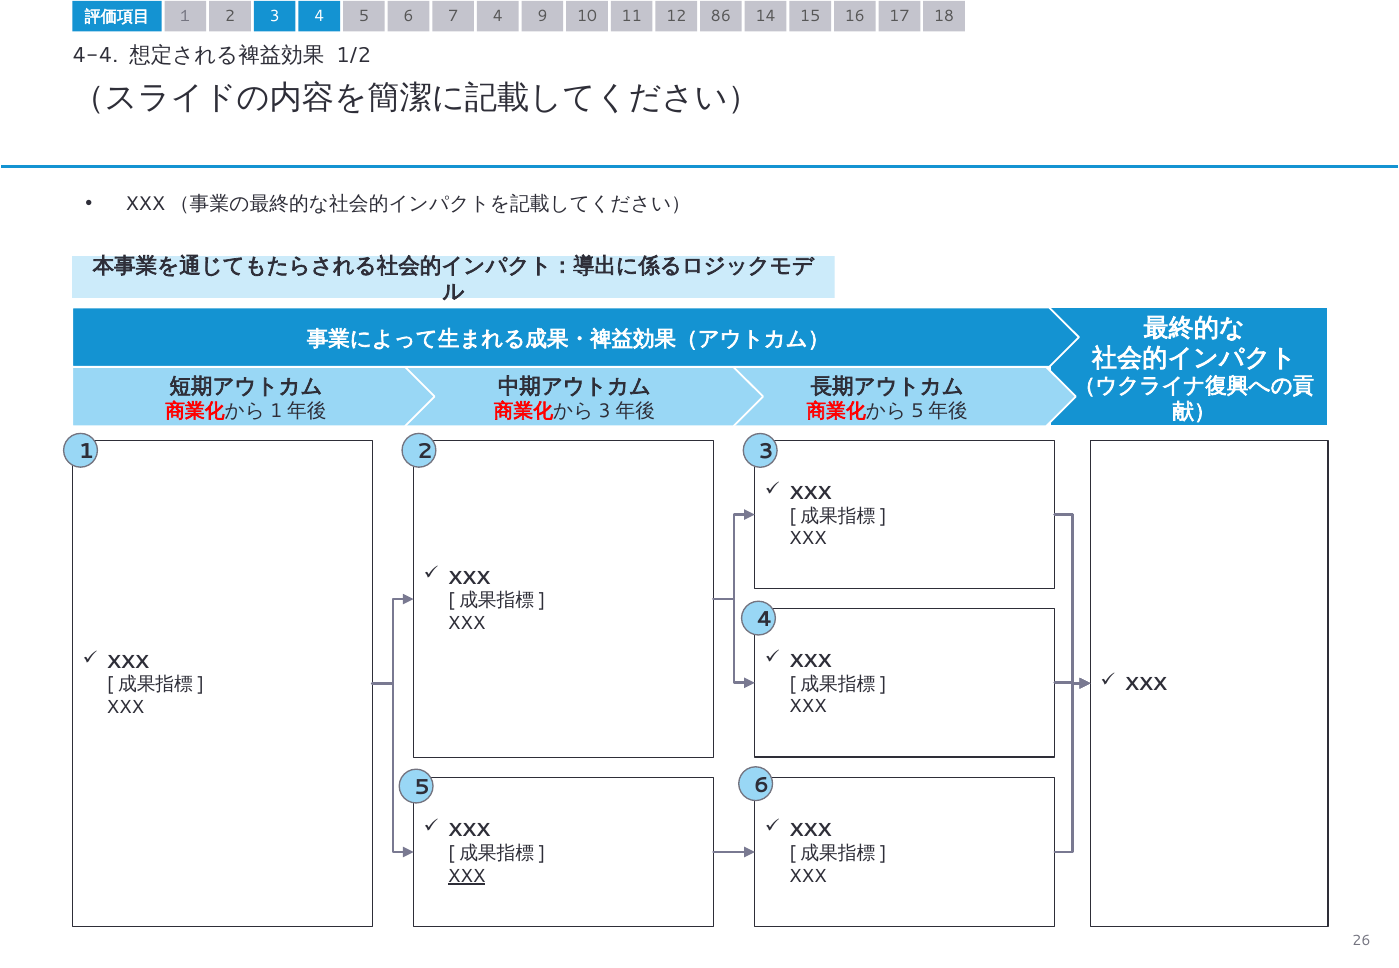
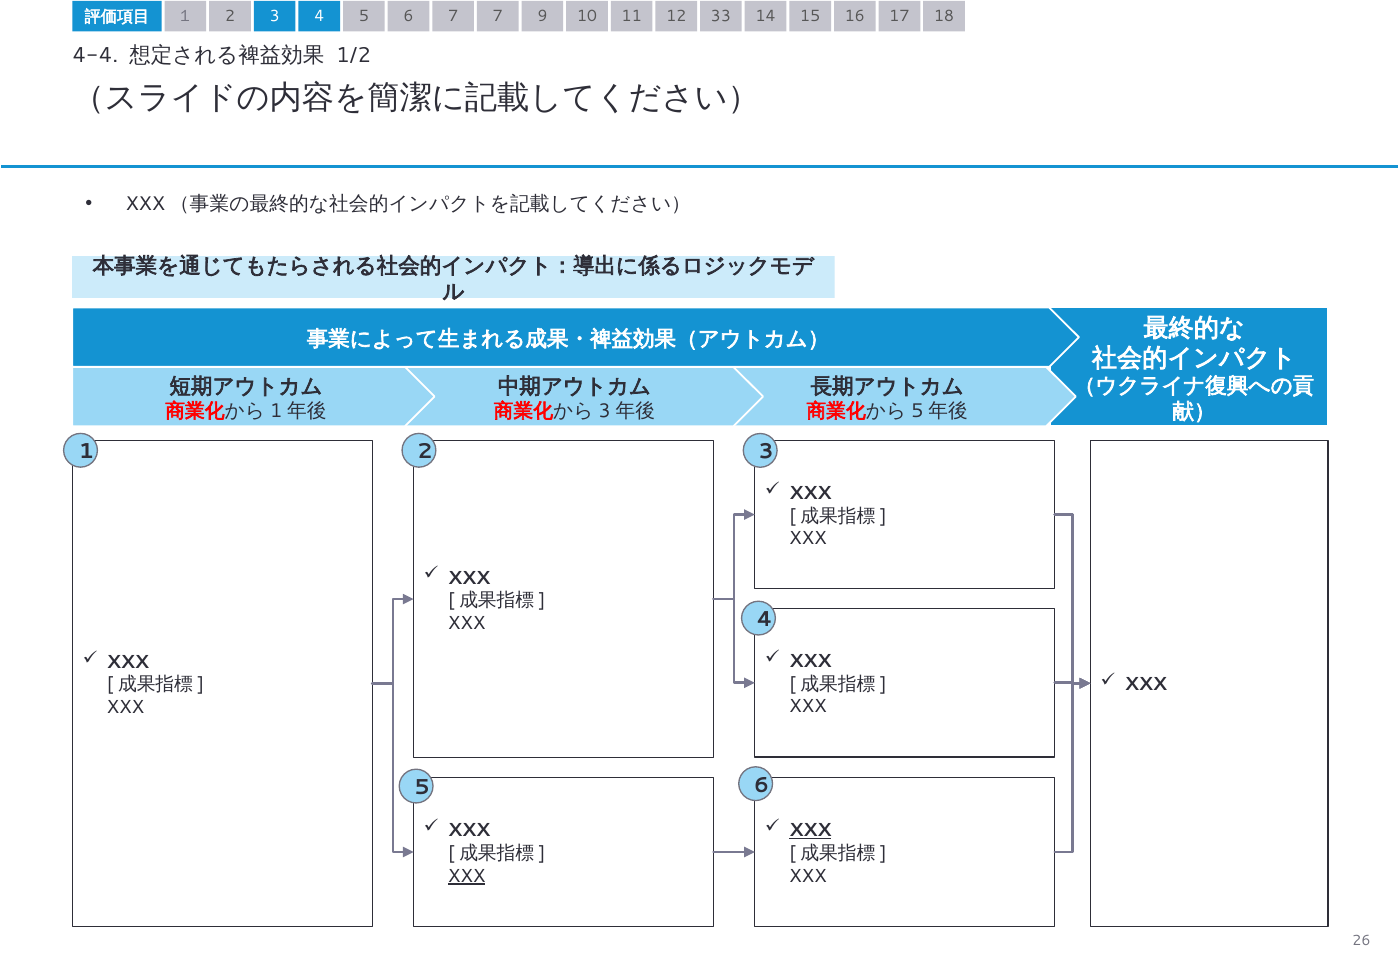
7 4: 4 -> 7
86: 86 -> 33
XXX at (810, 831) underline: none -> present
